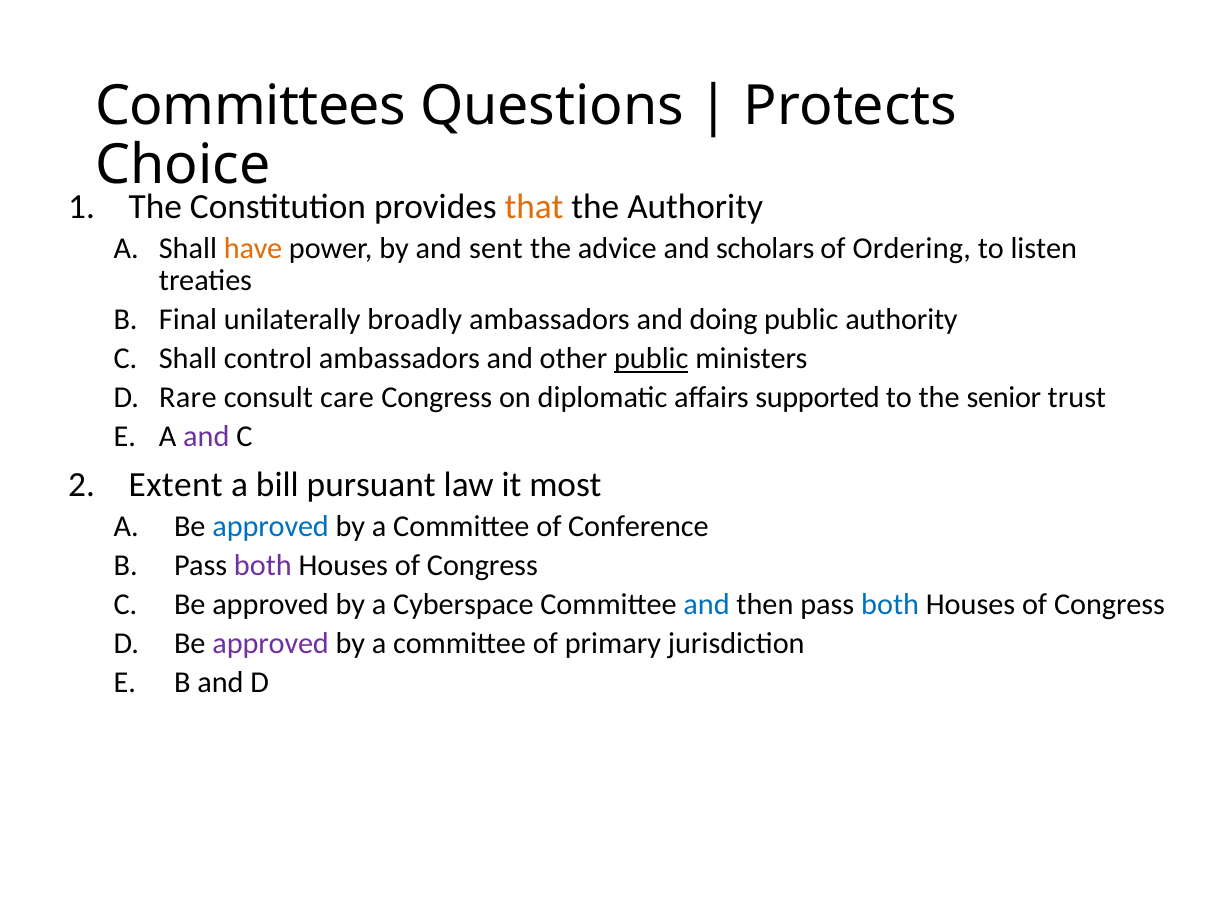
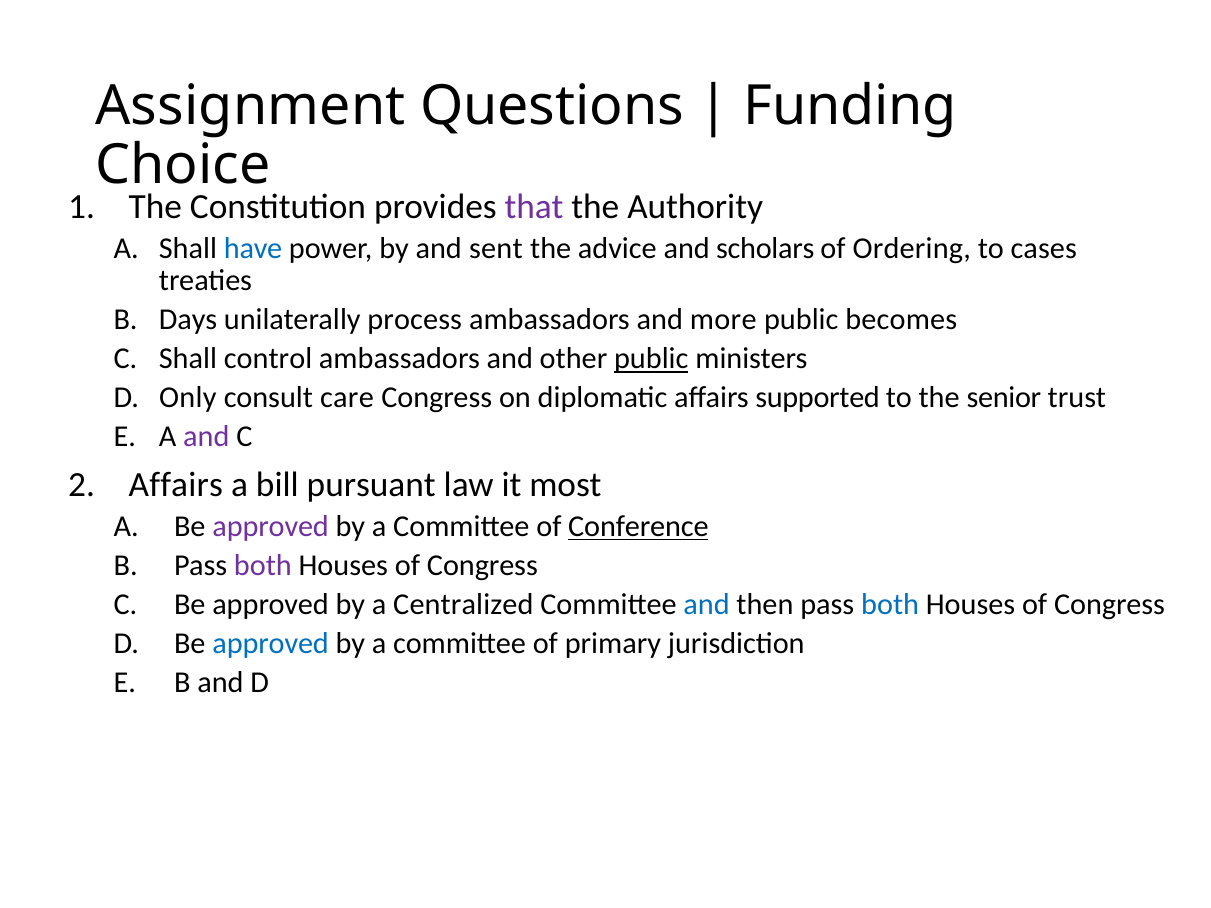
Committees: Committees -> Assignment
Protects: Protects -> Funding
that colour: orange -> purple
have colour: orange -> blue
listen: listen -> cases
Final: Final -> Days
broadly: broadly -> process
doing: doing -> more
public authority: authority -> becomes
Rare: Rare -> Only
Extent at (176, 485): Extent -> Affairs
approved at (271, 527) colour: blue -> purple
Conference underline: none -> present
Cyberspace: Cyberspace -> Centralized
approved at (271, 644) colour: purple -> blue
